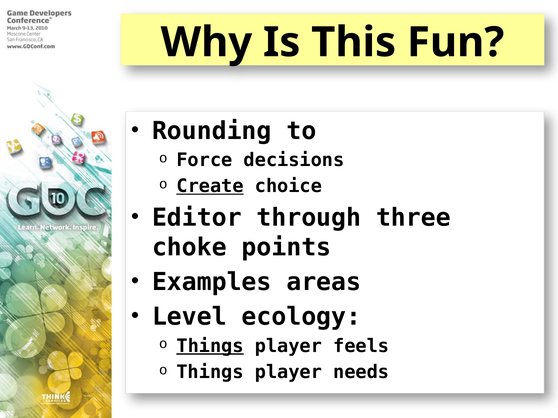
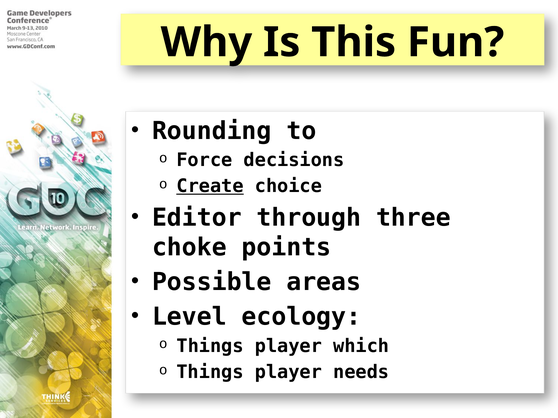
Examples: Examples -> Possible
Things at (210, 346) underline: present -> none
feels: feels -> which
